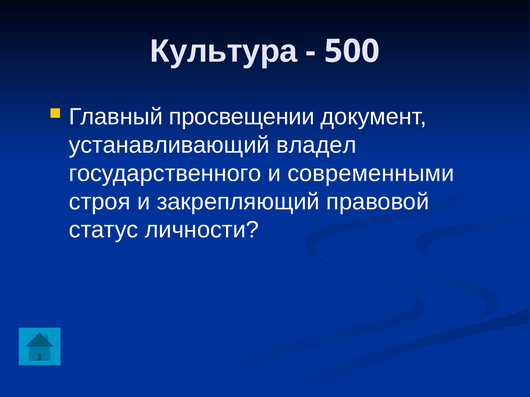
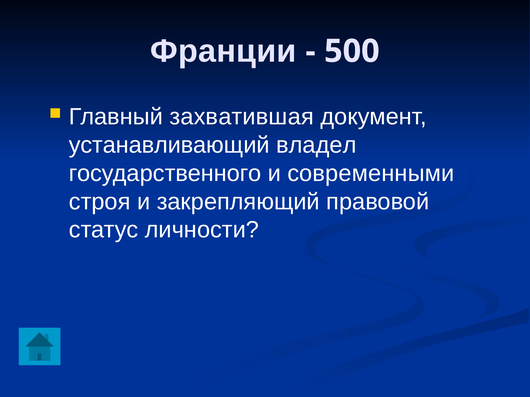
Культура: Культура -> Франции
просвещении: просвещении -> захватившая
